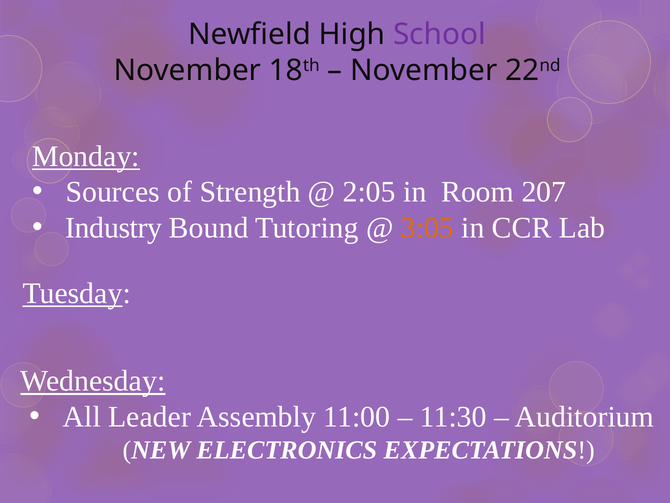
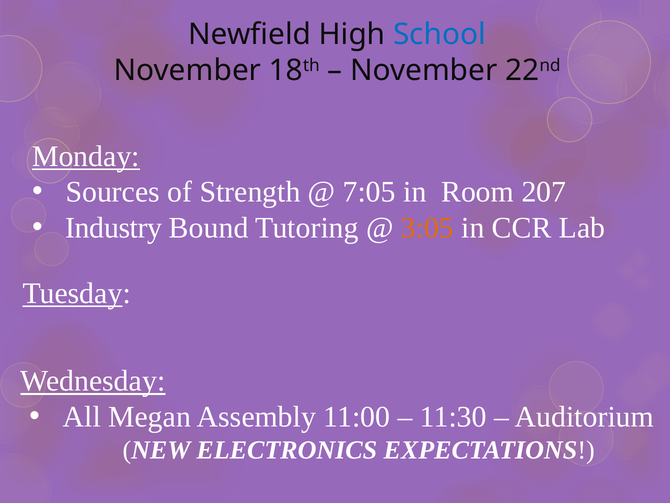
School colour: purple -> blue
2:05: 2:05 -> 7:05
Leader: Leader -> Megan
